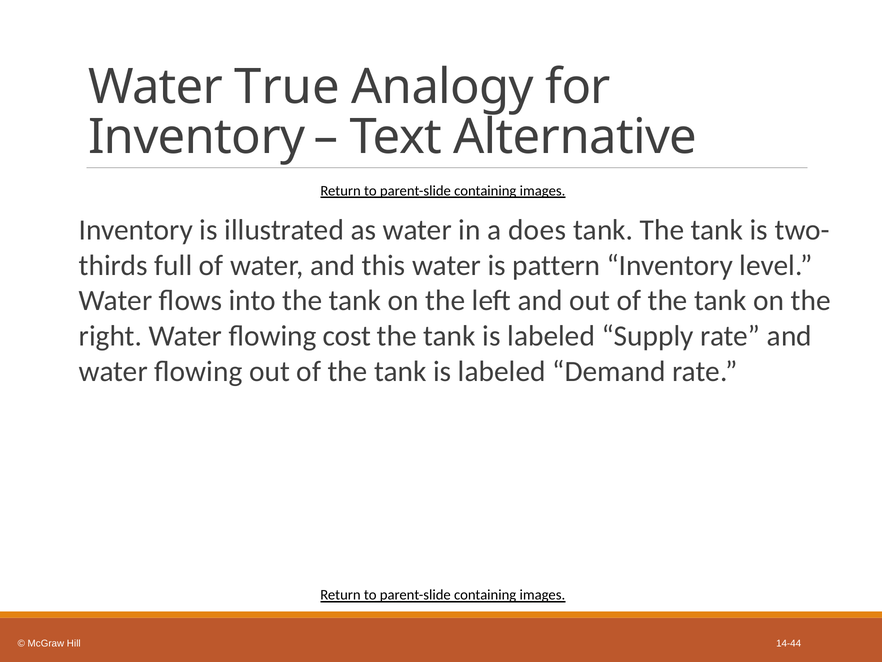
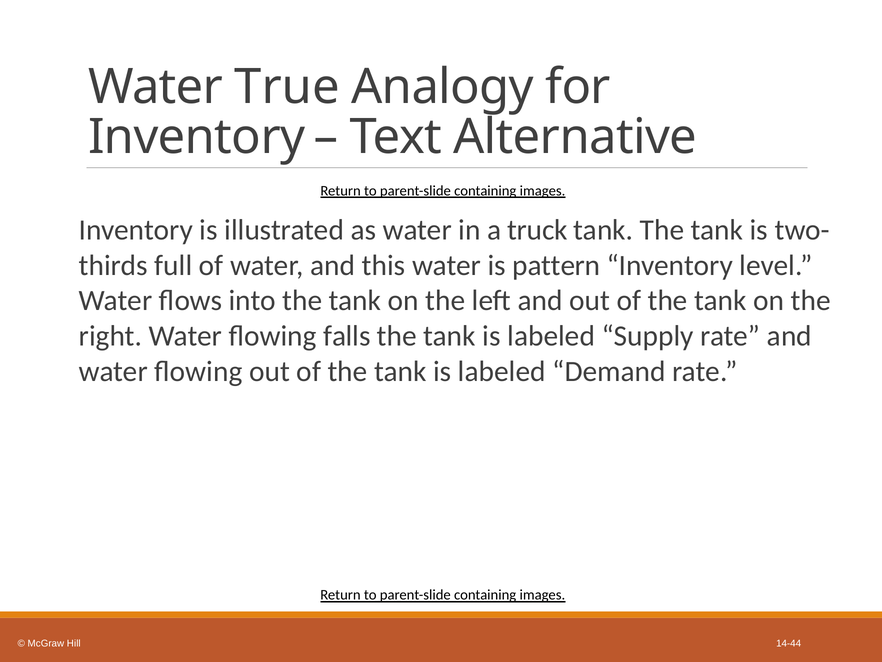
does: does -> truck
cost: cost -> falls
